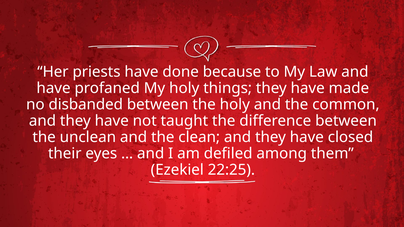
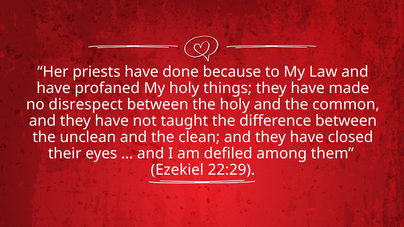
disbanded: disbanded -> disrespect
22:25: 22:25 -> 22:29
